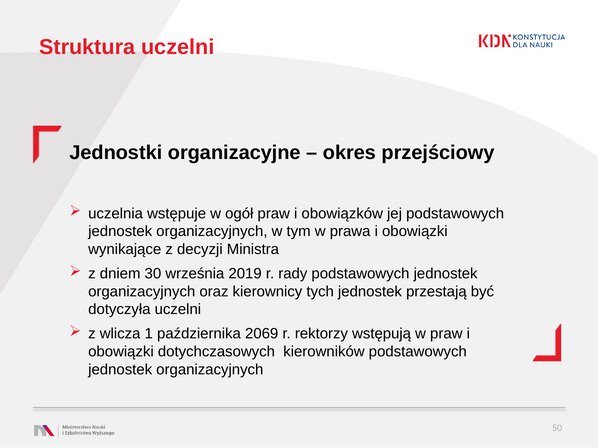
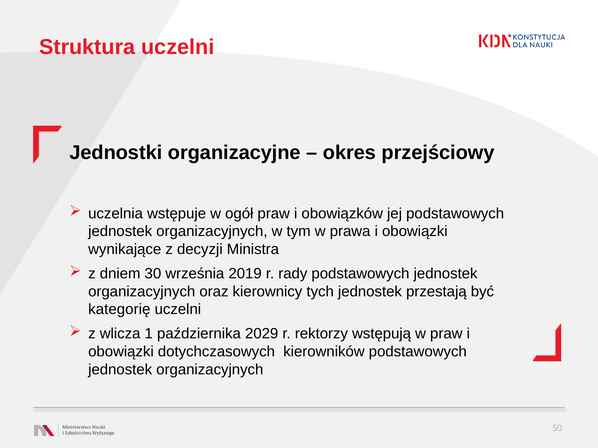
dotyczyła: dotyczyła -> kategorię
2069: 2069 -> 2029
